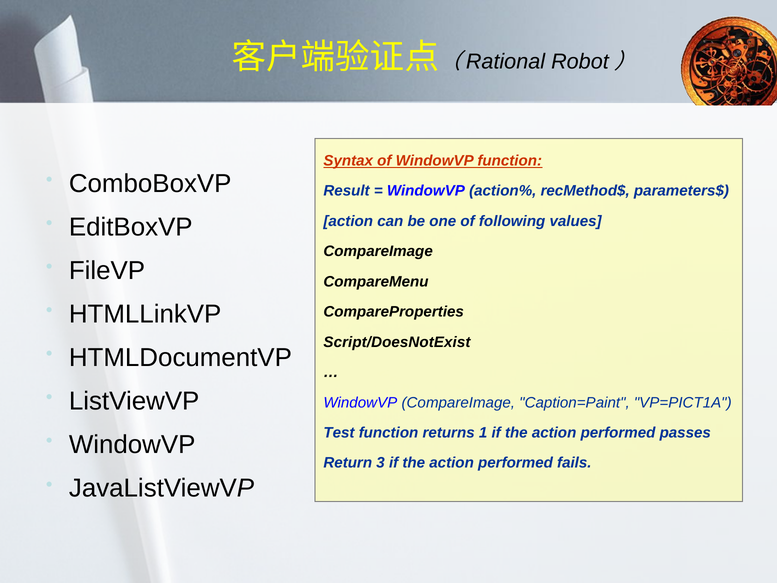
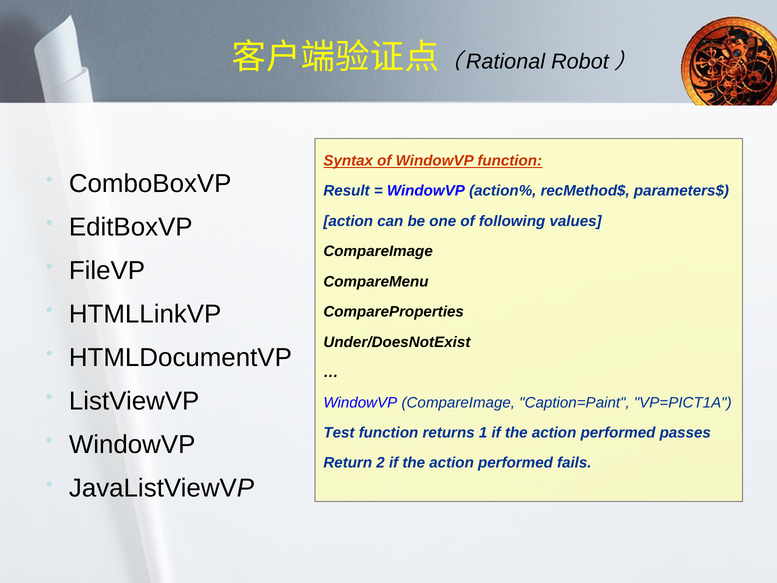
Script/DoesNotExist: Script/DoesNotExist -> Under/DoesNotExist
3: 3 -> 2
